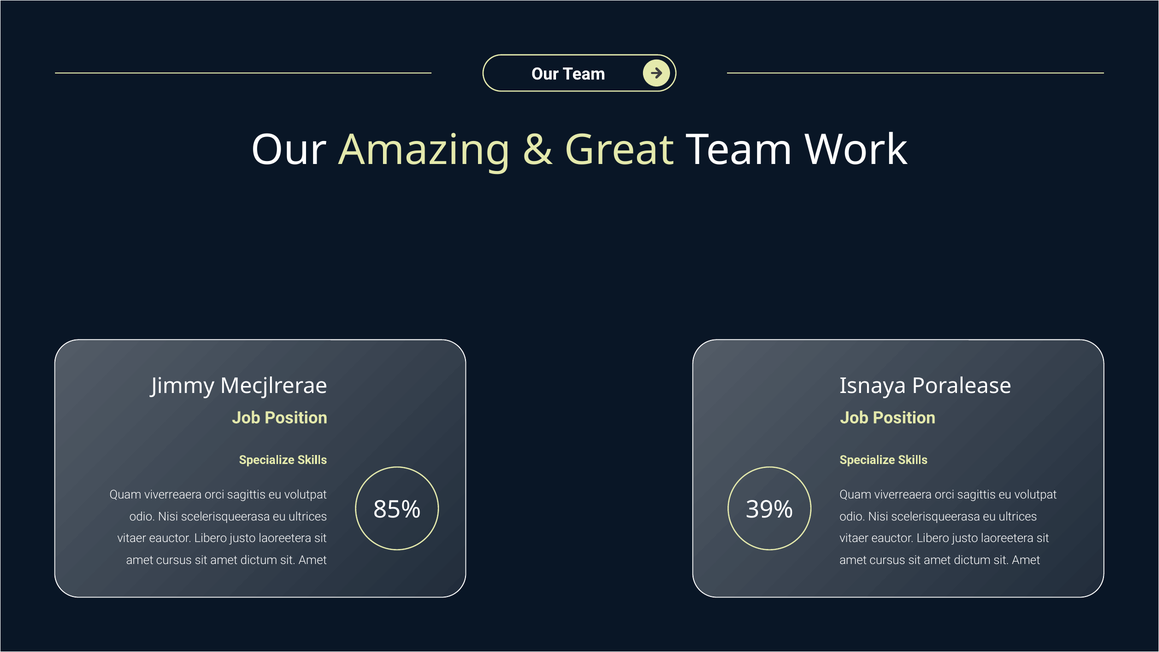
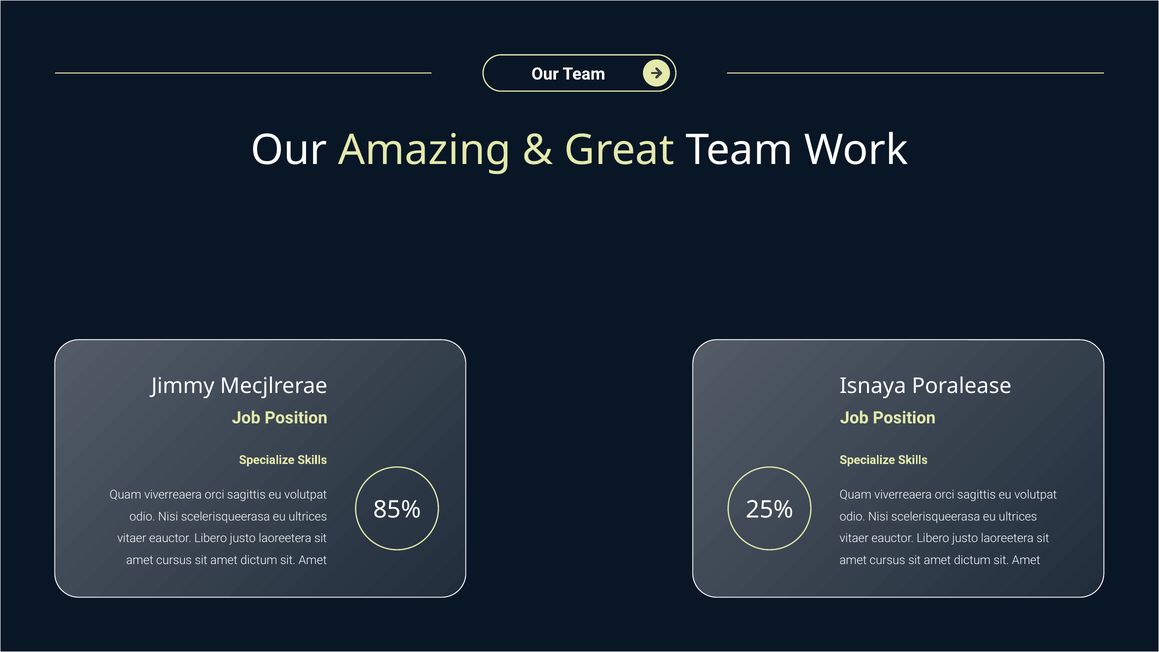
39%: 39% -> 25%
